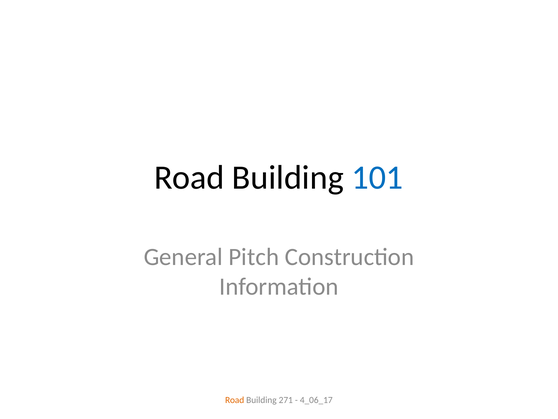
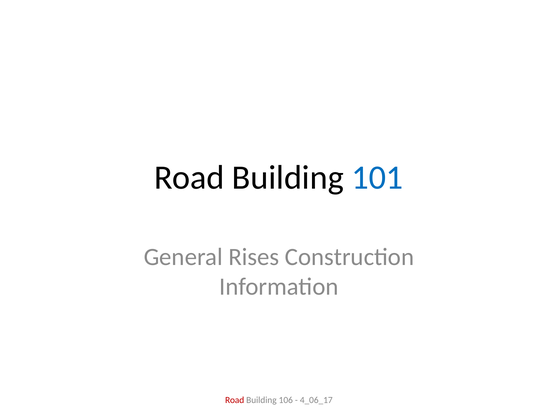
Pitch: Pitch -> Rises
Road at (235, 400) colour: orange -> red
271: 271 -> 106
